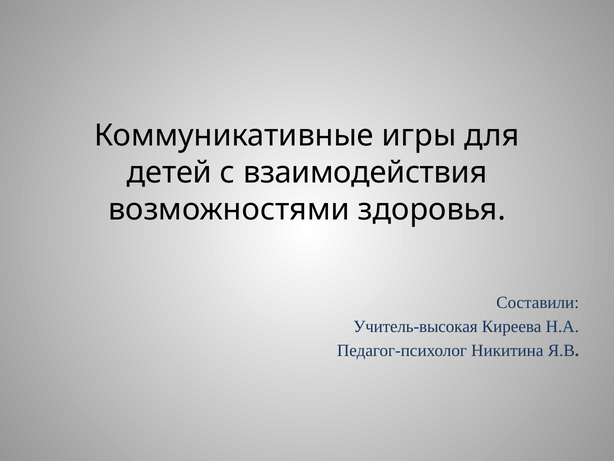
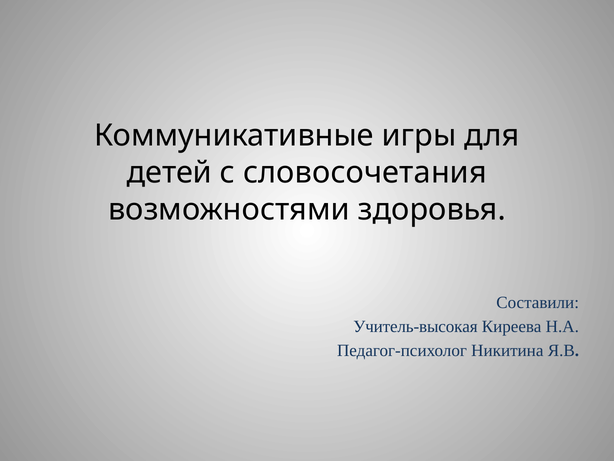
взаимодействия: взаимодействия -> словосочетания
